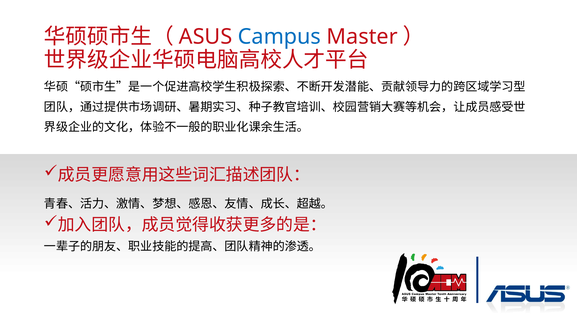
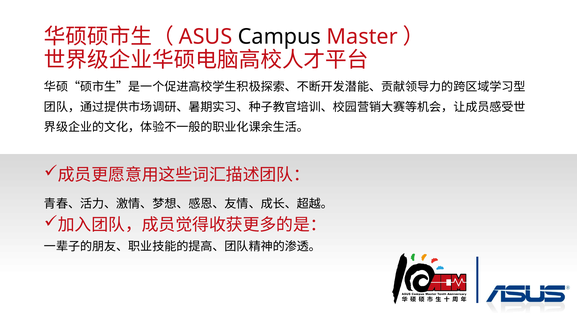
Campus colour: blue -> black
